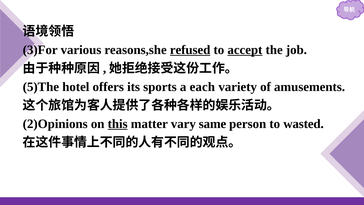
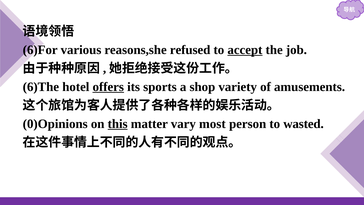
3)For: 3)For -> 6)For
refused underline: present -> none
5)The: 5)The -> 6)The
offers underline: none -> present
each: each -> shop
2)Opinions: 2)Opinions -> 0)Opinions
same: same -> most
